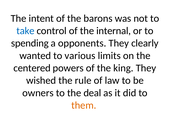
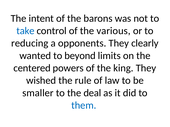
internal: internal -> various
spending: spending -> reducing
various: various -> beyond
owners: owners -> smaller
them colour: orange -> blue
